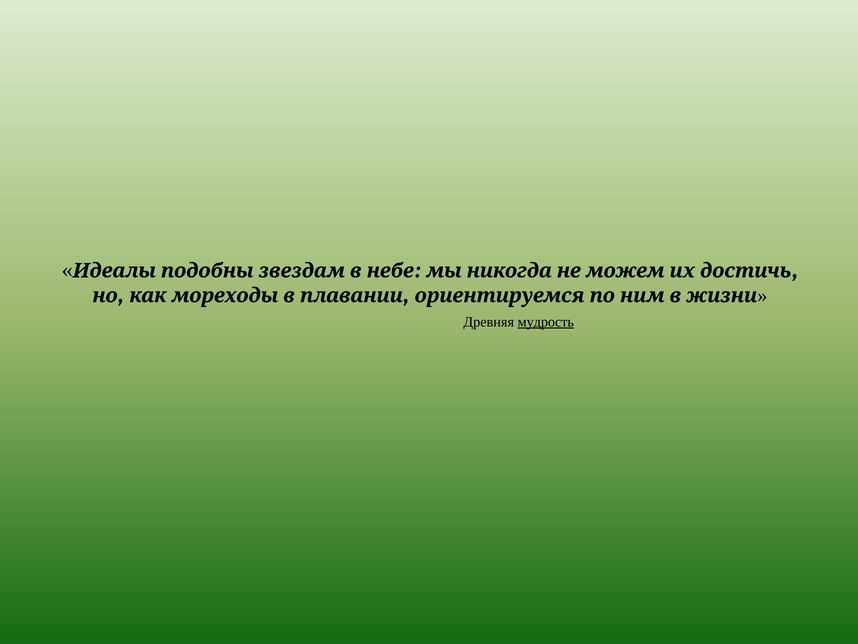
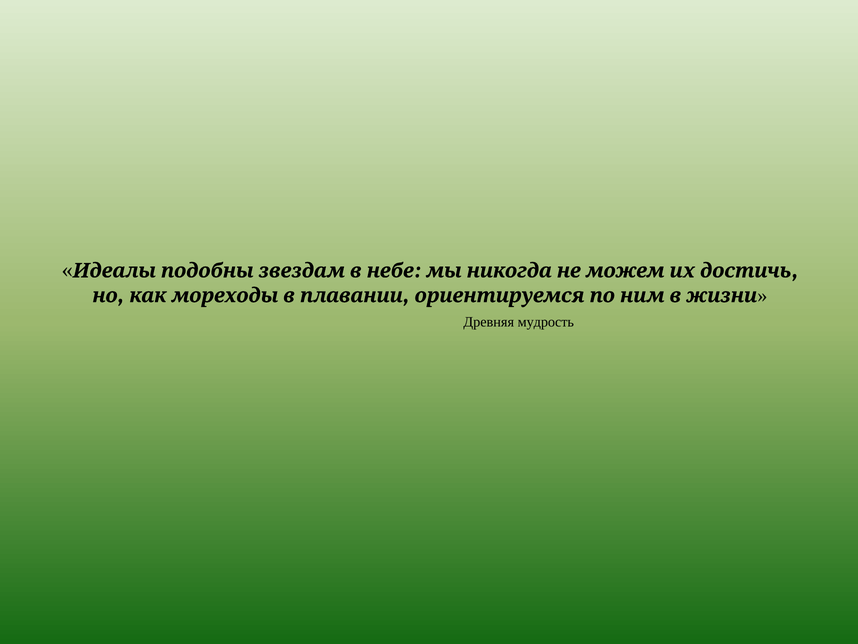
мудрость underline: present -> none
